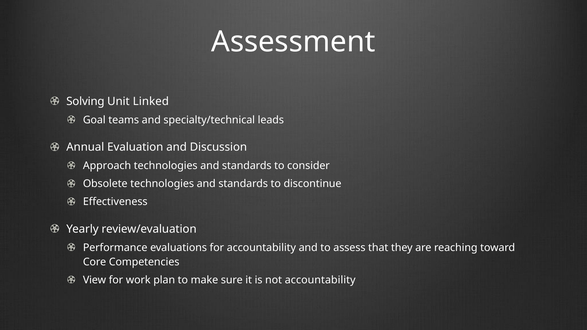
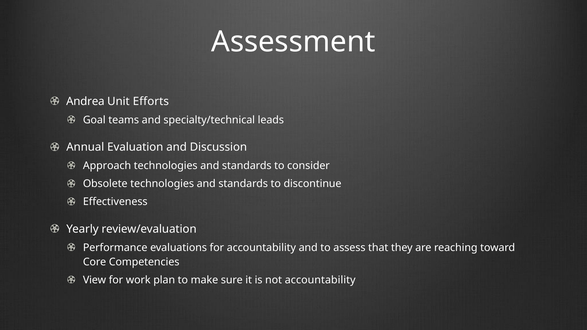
Solving: Solving -> Andrea
Linked: Linked -> Efforts
